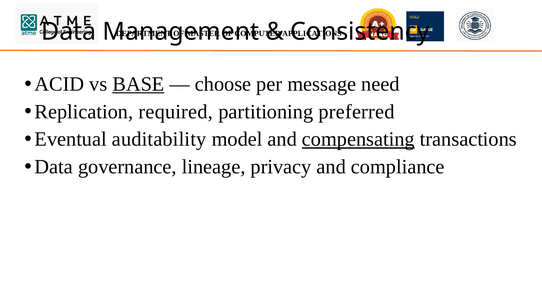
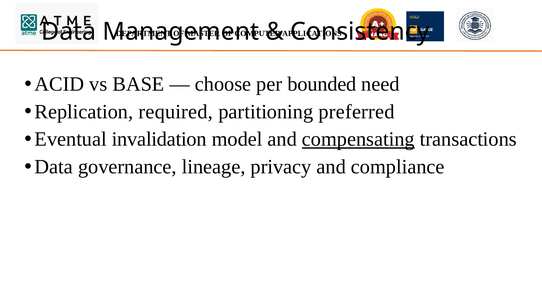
BASE underline: present -> none
message: message -> bounded
auditability: auditability -> invalidation
